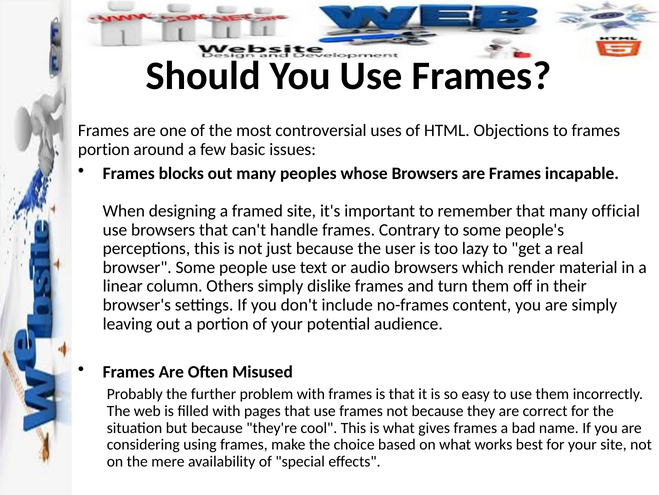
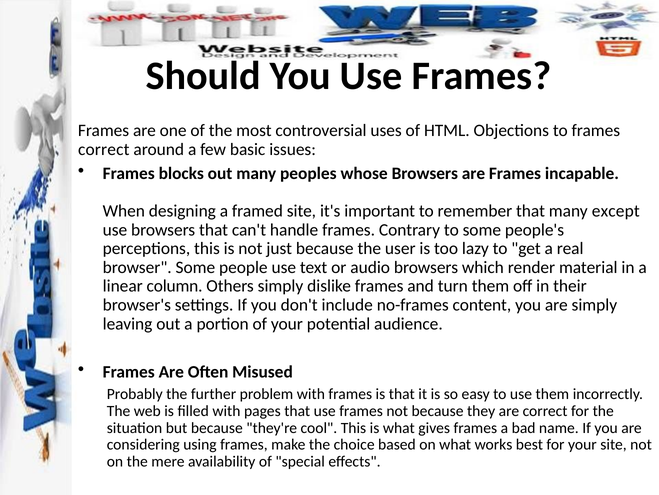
portion at (104, 149): portion -> correct
official: official -> except
